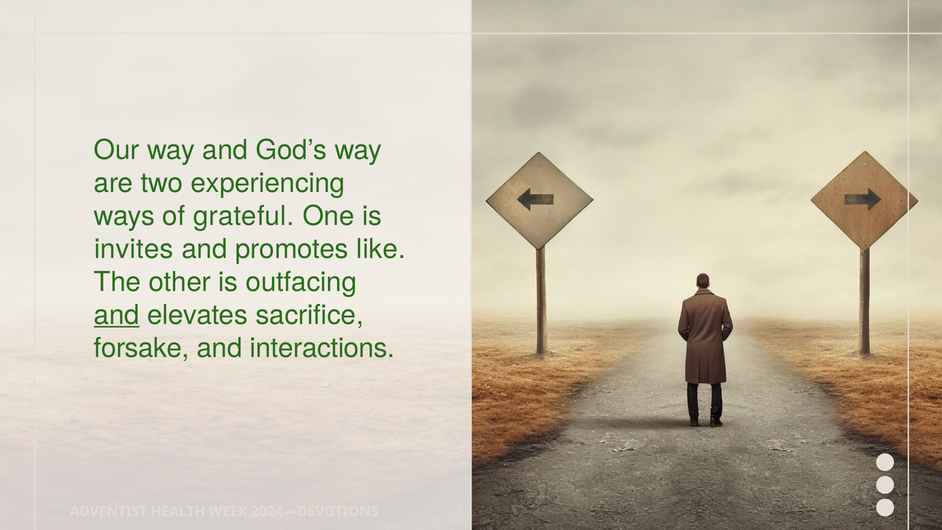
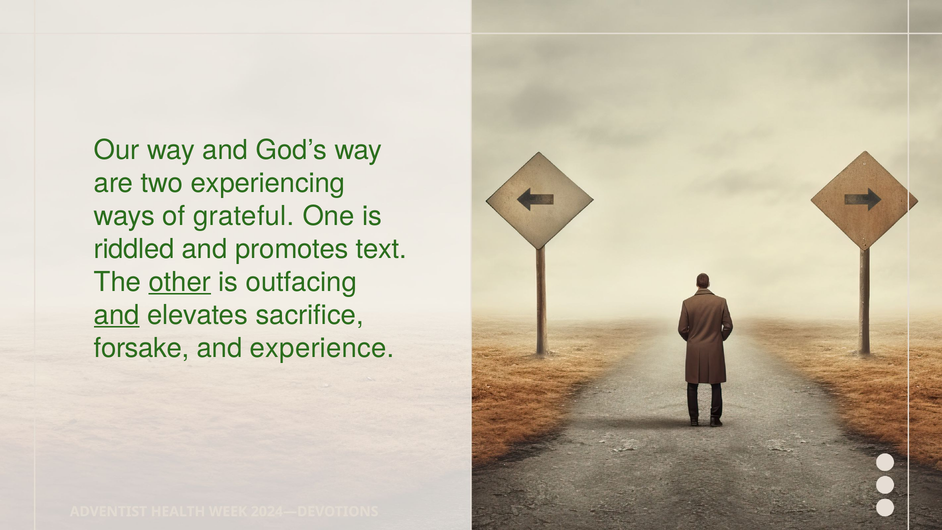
invites: invites -> riddled
like: like -> text
other underline: none -> present
interactions: interactions -> experience
